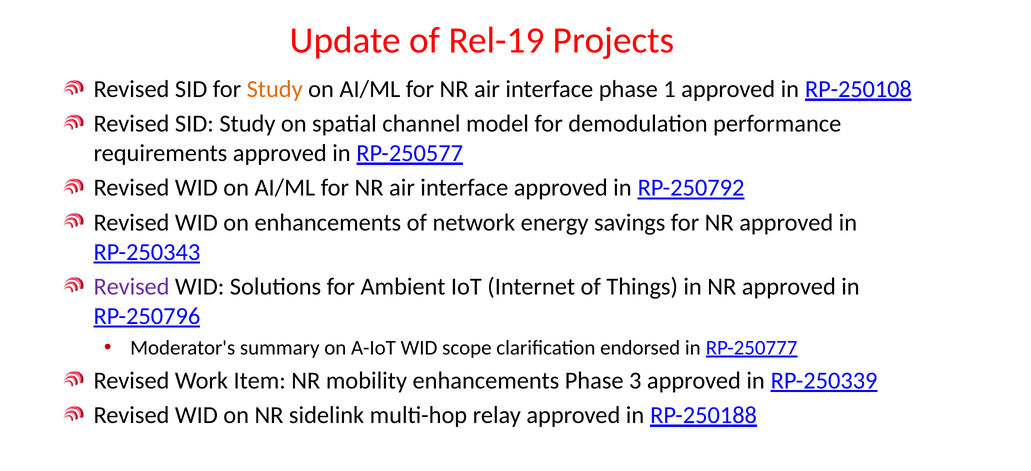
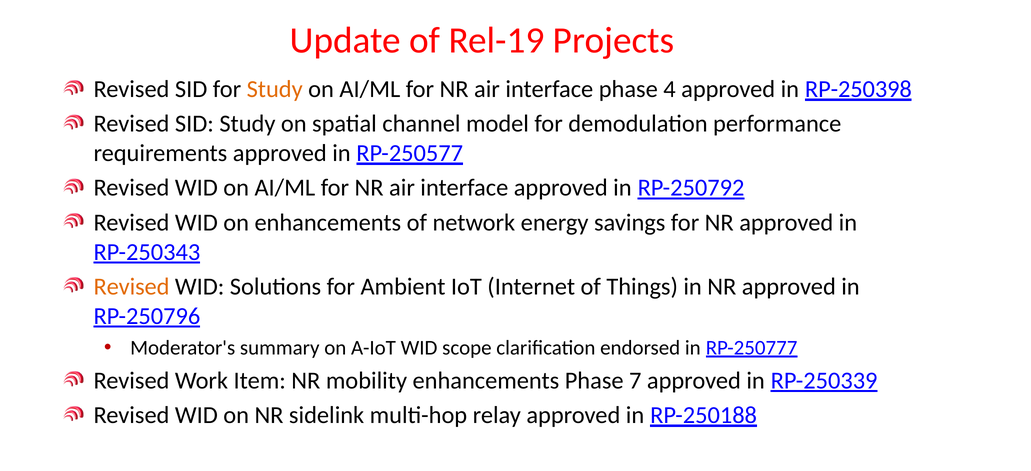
1: 1 -> 4
RP-250108: RP-250108 -> RP-250398
Revised at (132, 287) colour: purple -> orange
3: 3 -> 7
